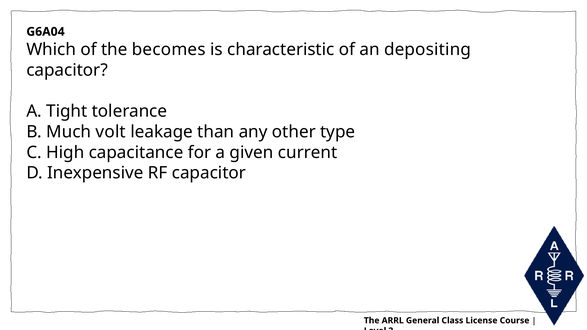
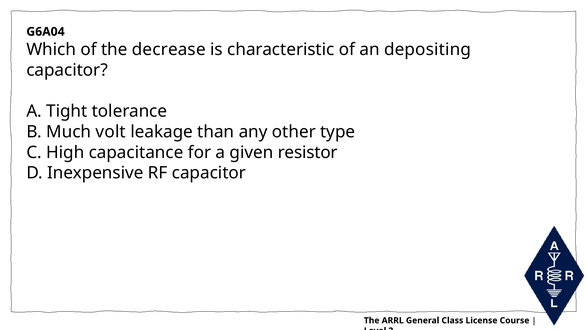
becomes: becomes -> decrease
current: current -> resistor
